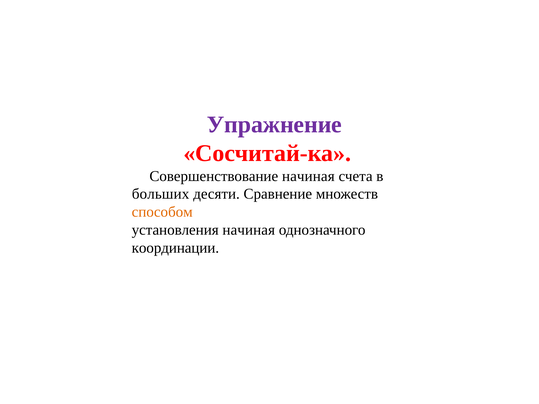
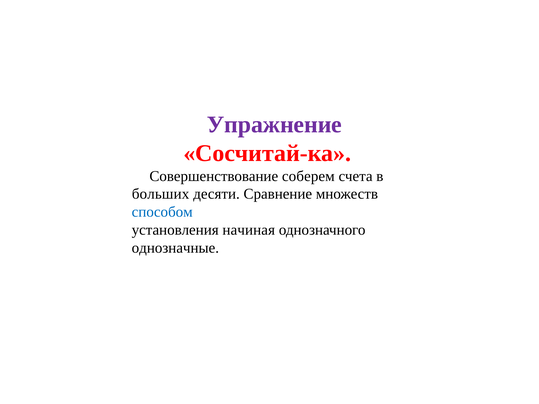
Совершенствование начиная: начиная -> соберем
способом colour: orange -> blue
координации: координации -> однозначные
